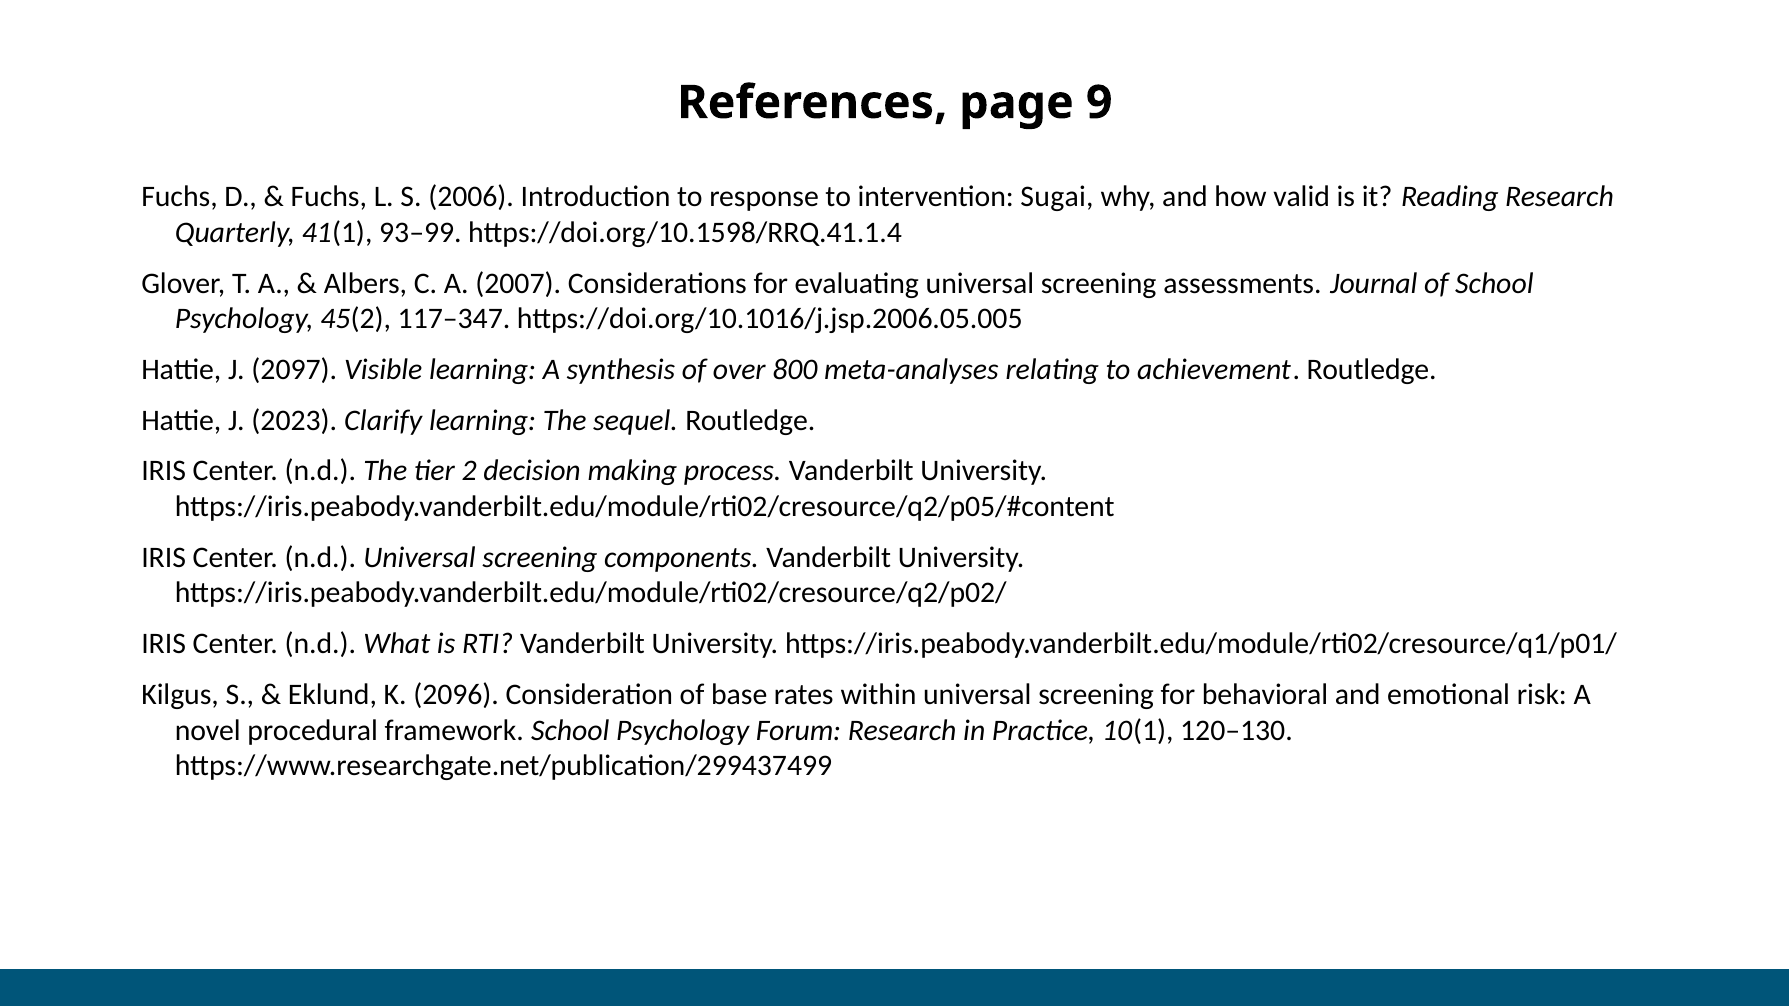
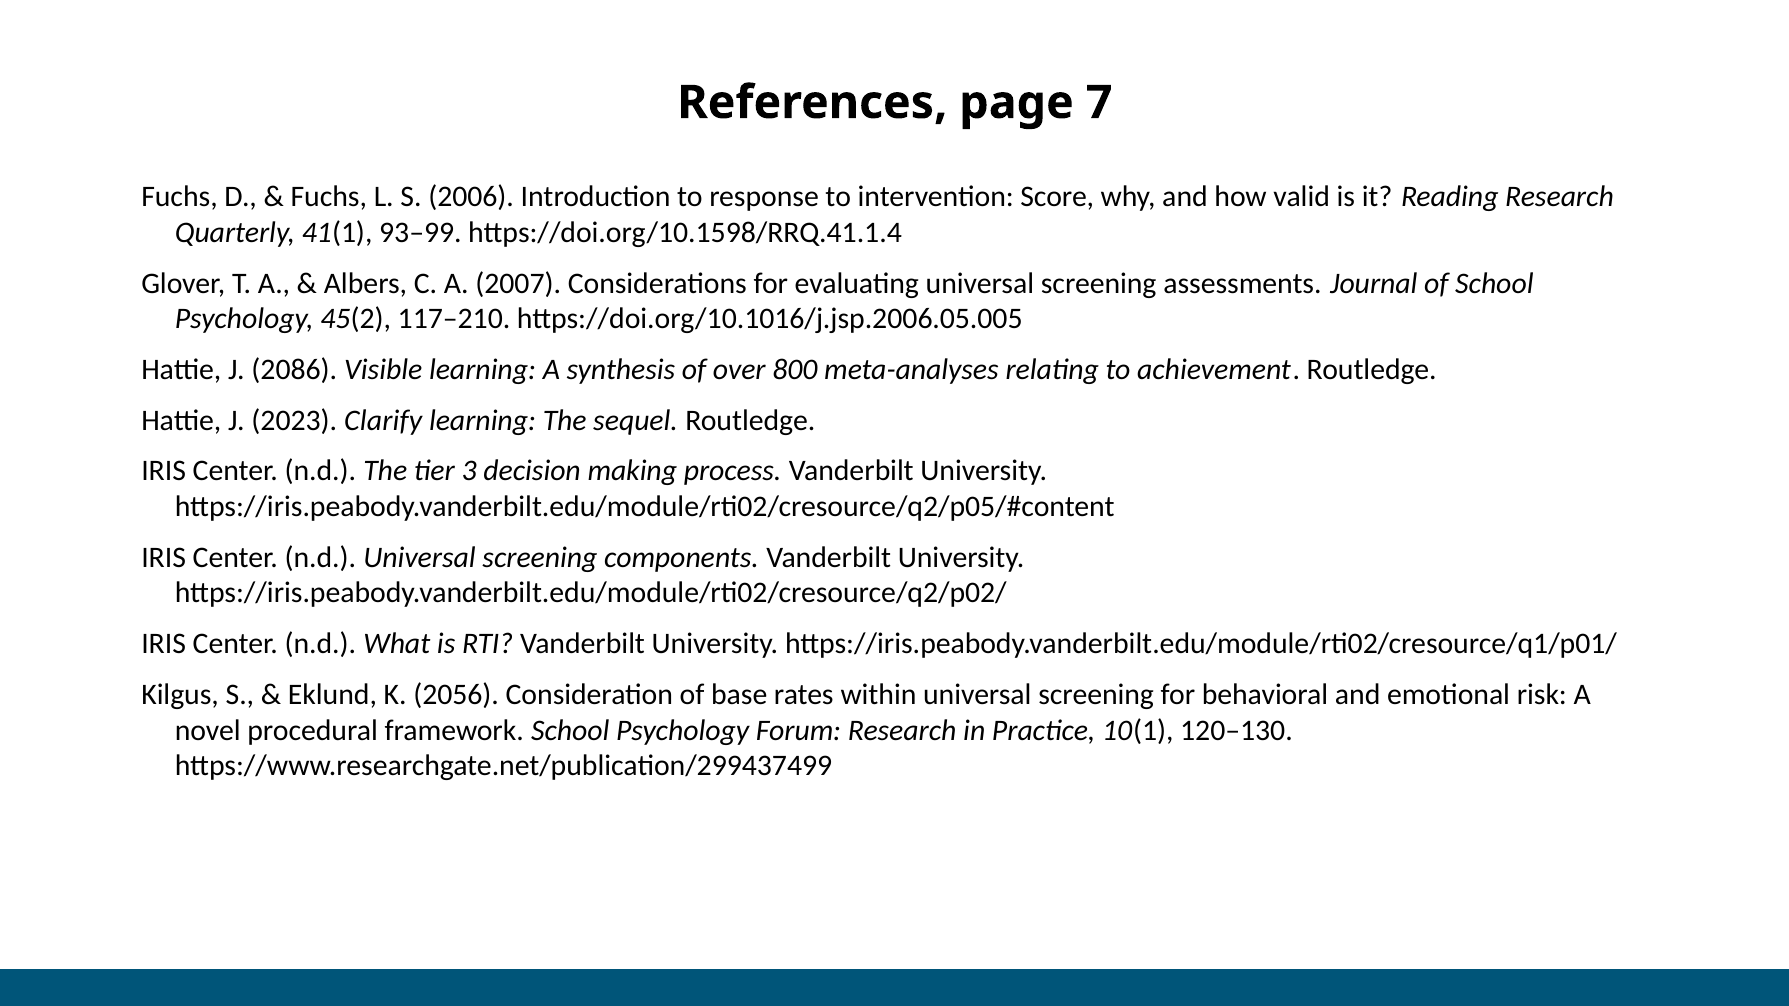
9: 9 -> 7
Sugai: Sugai -> Score
117–347: 117–347 -> 117–210
2097: 2097 -> 2086
2: 2 -> 3
2096: 2096 -> 2056
